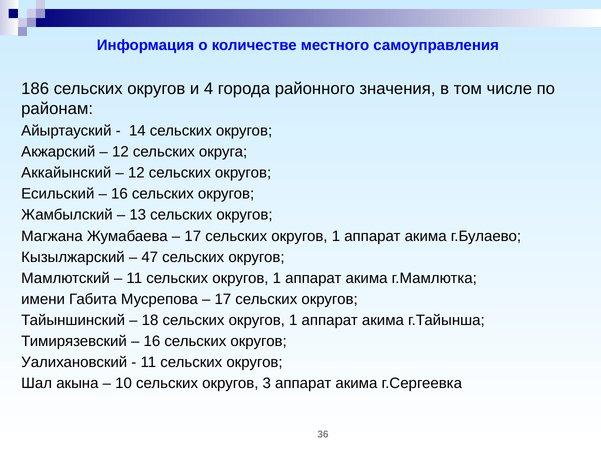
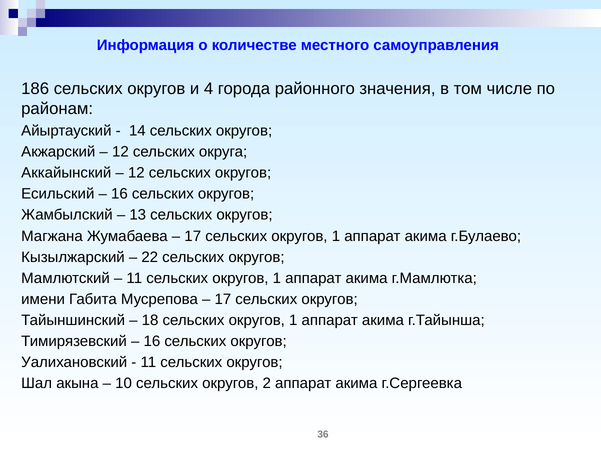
47: 47 -> 22
3: 3 -> 2
